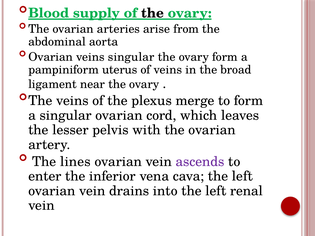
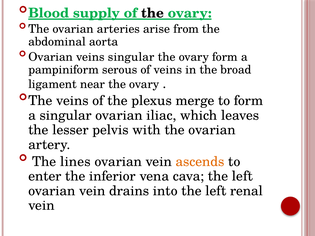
uterus: uterus -> serous
cord: cord -> iliac
ascends colour: purple -> orange
